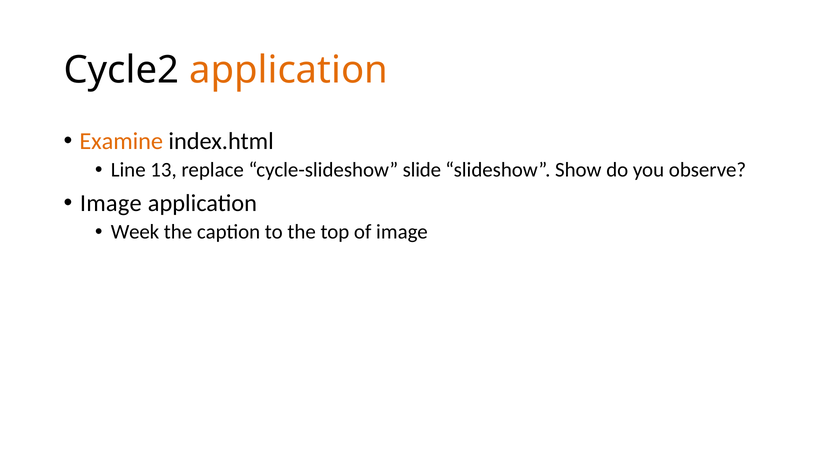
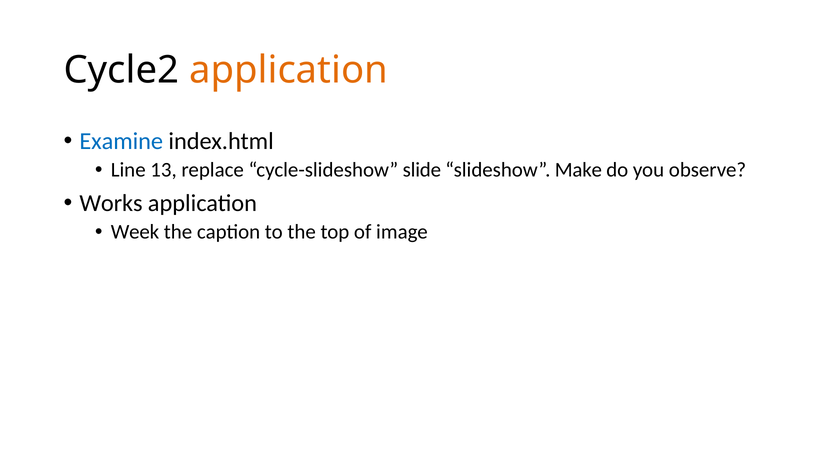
Examine colour: orange -> blue
Show: Show -> Make
Image at (111, 203): Image -> Works
